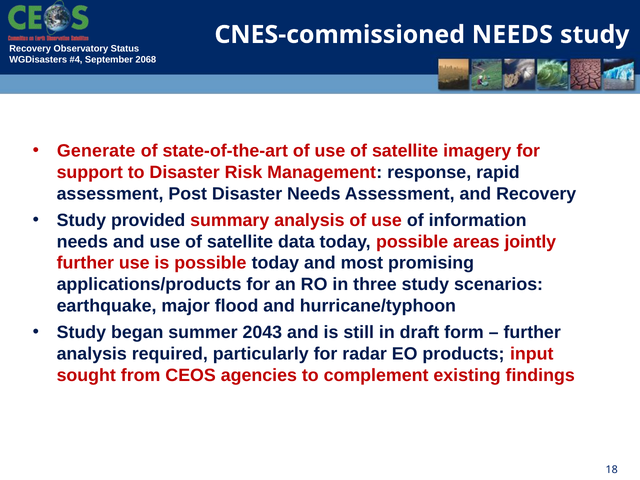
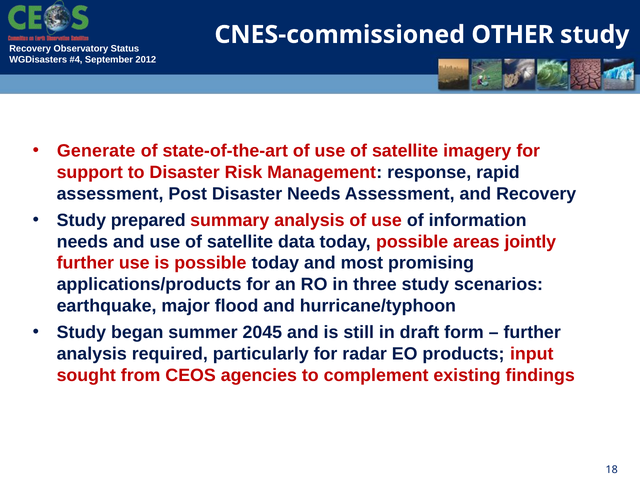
CNES-commissioned NEEDS: NEEDS -> OTHER
2068: 2068 -> 2012
provided: provided -> prepared
2043: 2043 -> 2045
